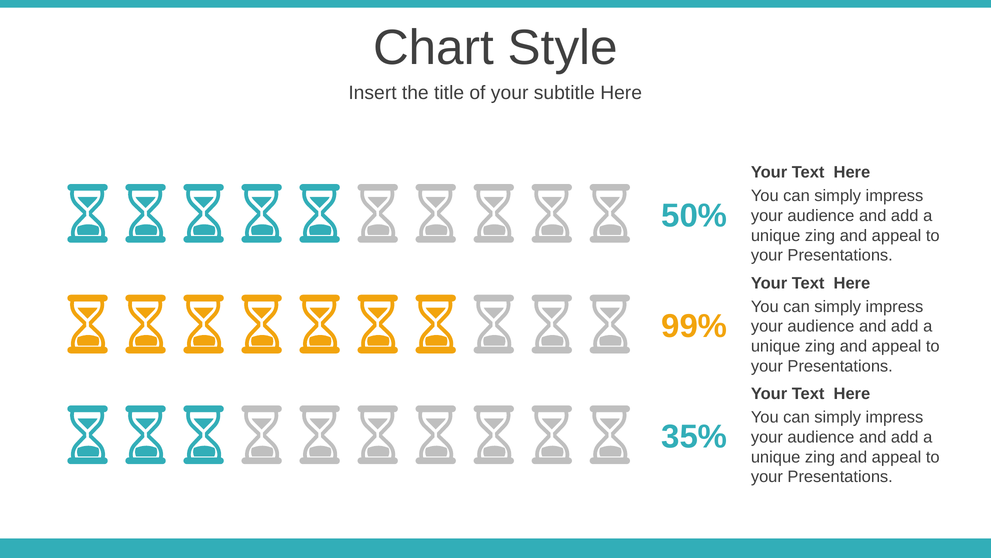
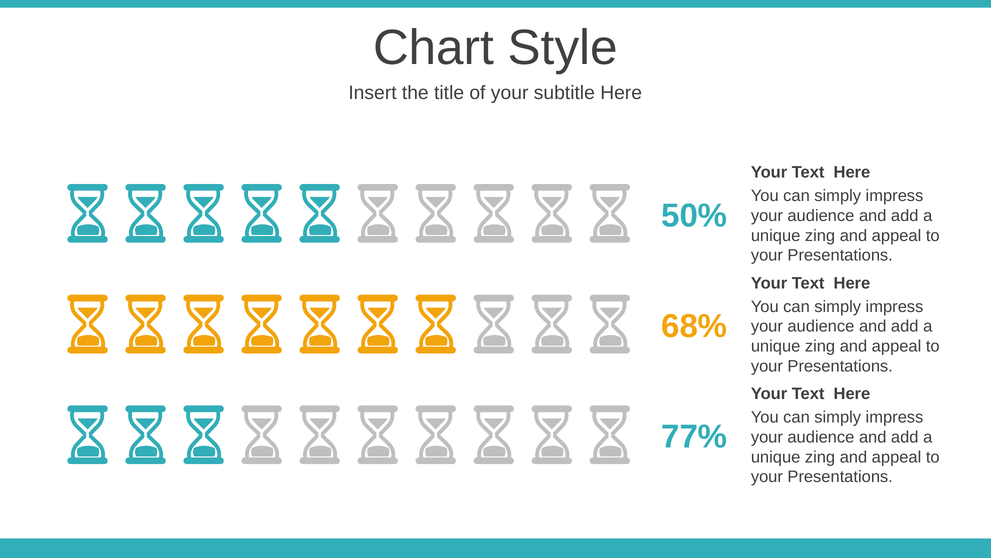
99%: 99% -> 68%
35%: 35% -> 77%
